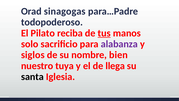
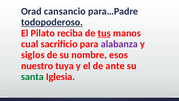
sinagogas: sinagogas -> cansancio
todopoderoso underline: none -> present
solo: solo -> cual
bien: bien -> esos
llega: llega -> ante
santa colour: black -> green
